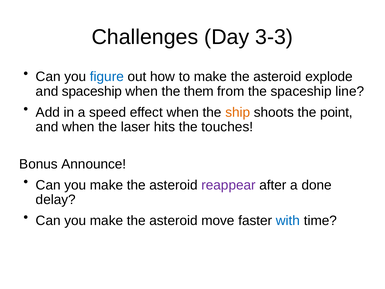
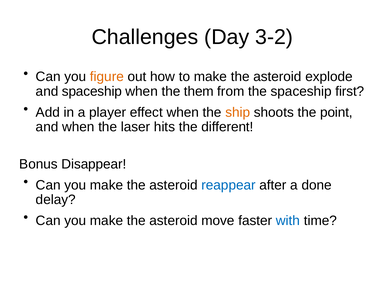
3-3: 3-3 -> 3-2
figure colour: blue -> orange
line: line -> first
speed: speed -> player
touches: touches -> different
Announce: Announce -> Disappear
reappear colour: purple -> blue
